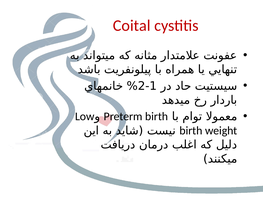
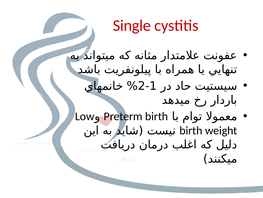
Coital: Coital -> Single
